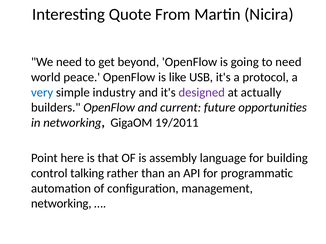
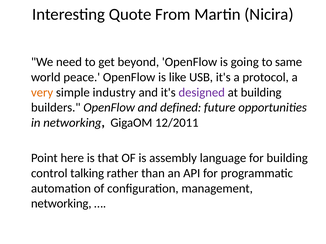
to need: need -> same
very colour: blue -> orange
at actually: actually -> building
current: current -> defined
19/2011: 19/2011 -> 12/2011
